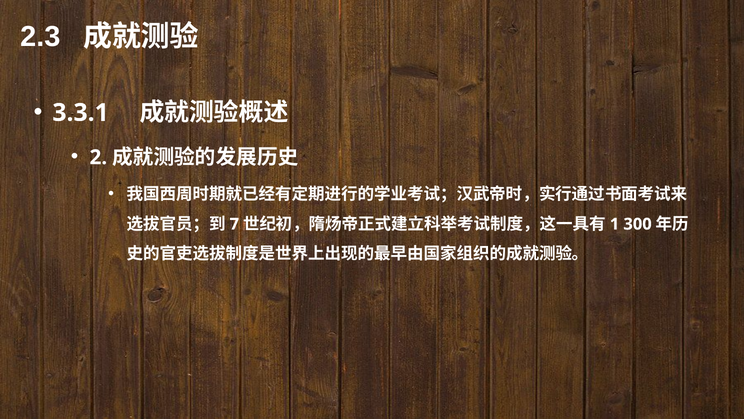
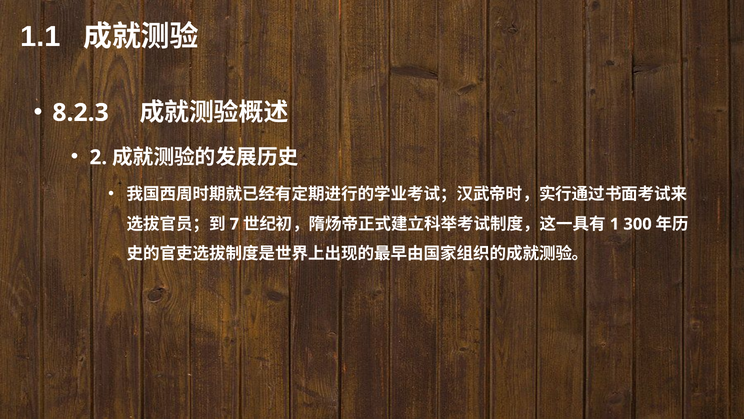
2.3: 2.3 -> 1.1
3.3.1: 3.3.1 -> 8.2.3
